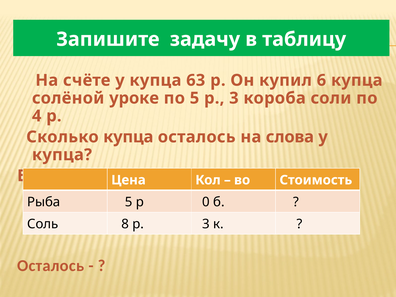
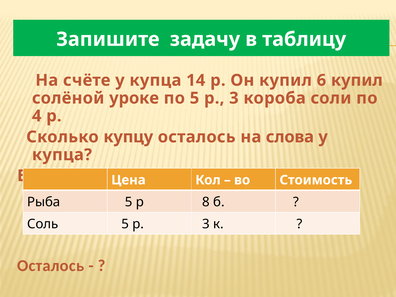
63: 63 -> 14
6 купца: купца -> купил
Сколько купца: купца -> купцу
0: 0 -> 8
Соль 8: 8 -> 5
